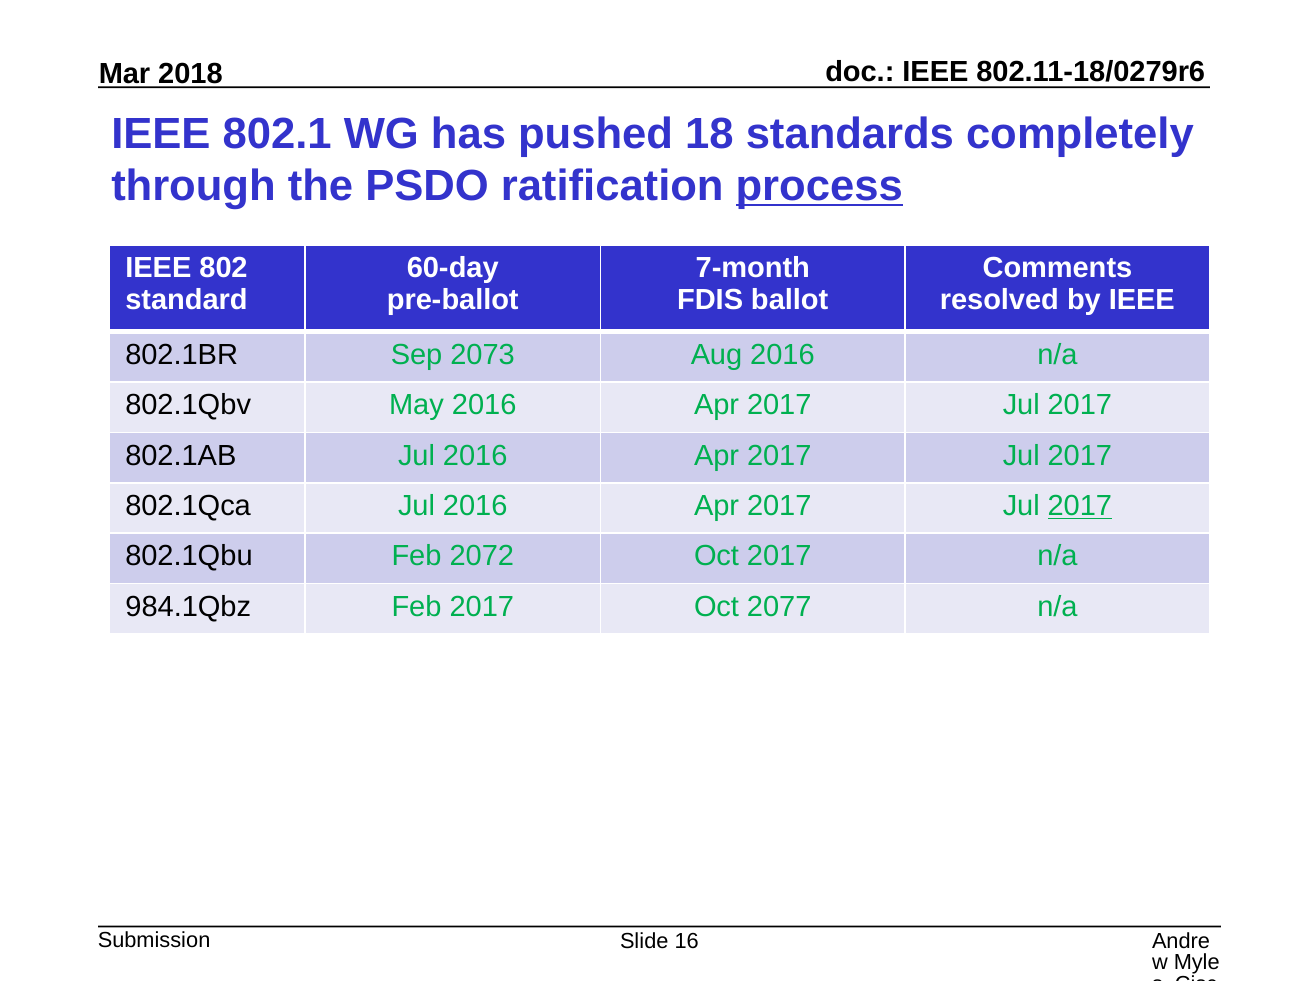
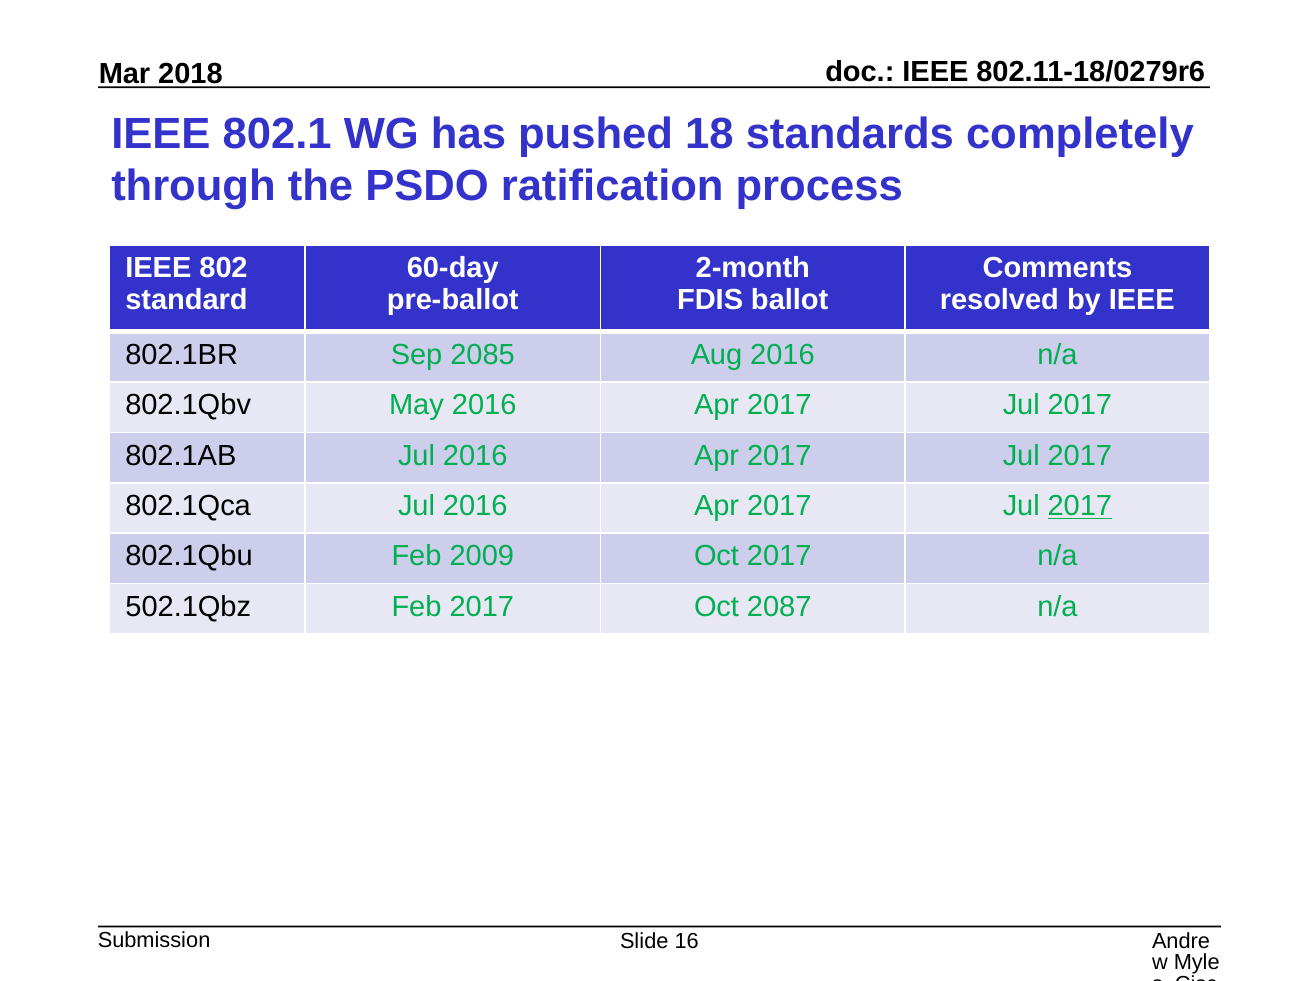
process underline: present -> none
7-month: 7-month -> 2-month
2073: 2073 -> 2085
2072: 2072 -> 2009
984.1Qbz: 984.1Qbz -> 502.1Qbz
2077: 2077 -> 2087
